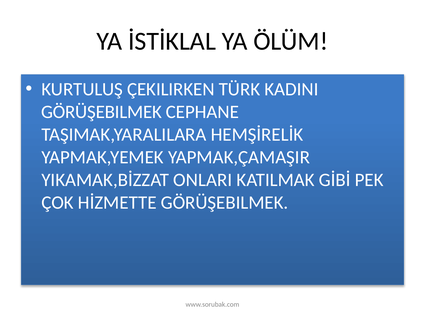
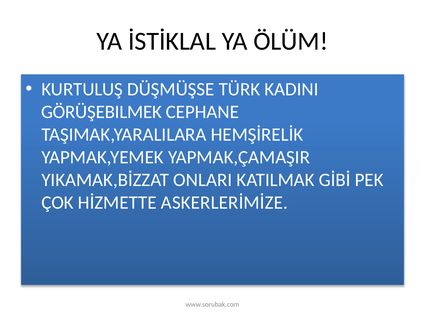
ÇEKILIRKEN: ÇEKILIRKEN -> DÜŞMÜŞSE
HİZMETTE GÖRÜŞEBILMEK: GÖRÜŞEBILMEK -> ASKERLERİMİZE
